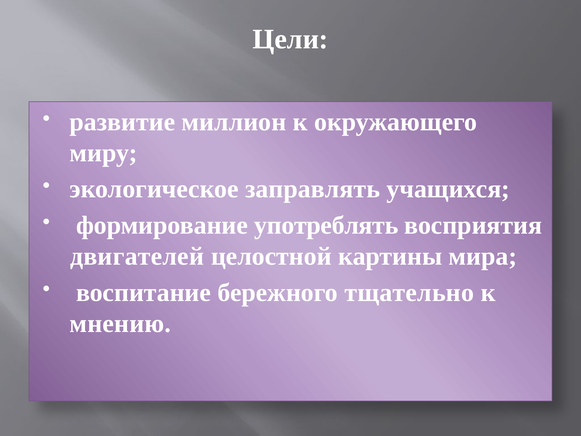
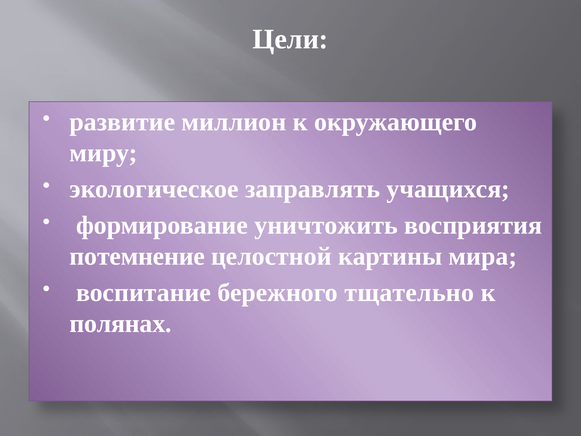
употреблять: употреблять -> уничтожить
двигателей: двигателей -> потемнение
мнению: мнению -> полянах
